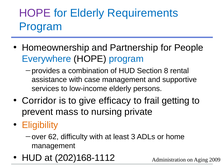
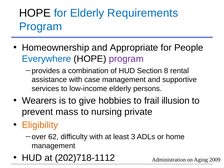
HOPE at (35, 13) colour: purple -> black
Partnership: Partnership -> Appropriate
program at (126, 59) colour: blue -> purple
Corridor: Corridor -> Wearers
efficacy: efficacy -> hobbies
getting: getting -> illusion
202)168-1112: 202)168-1112 -> 202)718-1112
